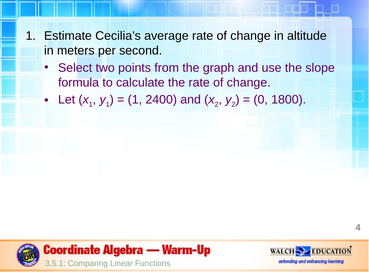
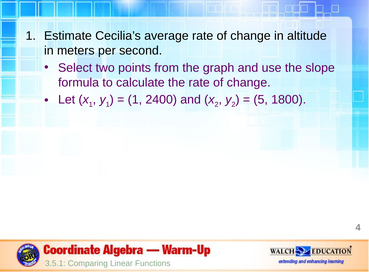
0: 0 -> 5
